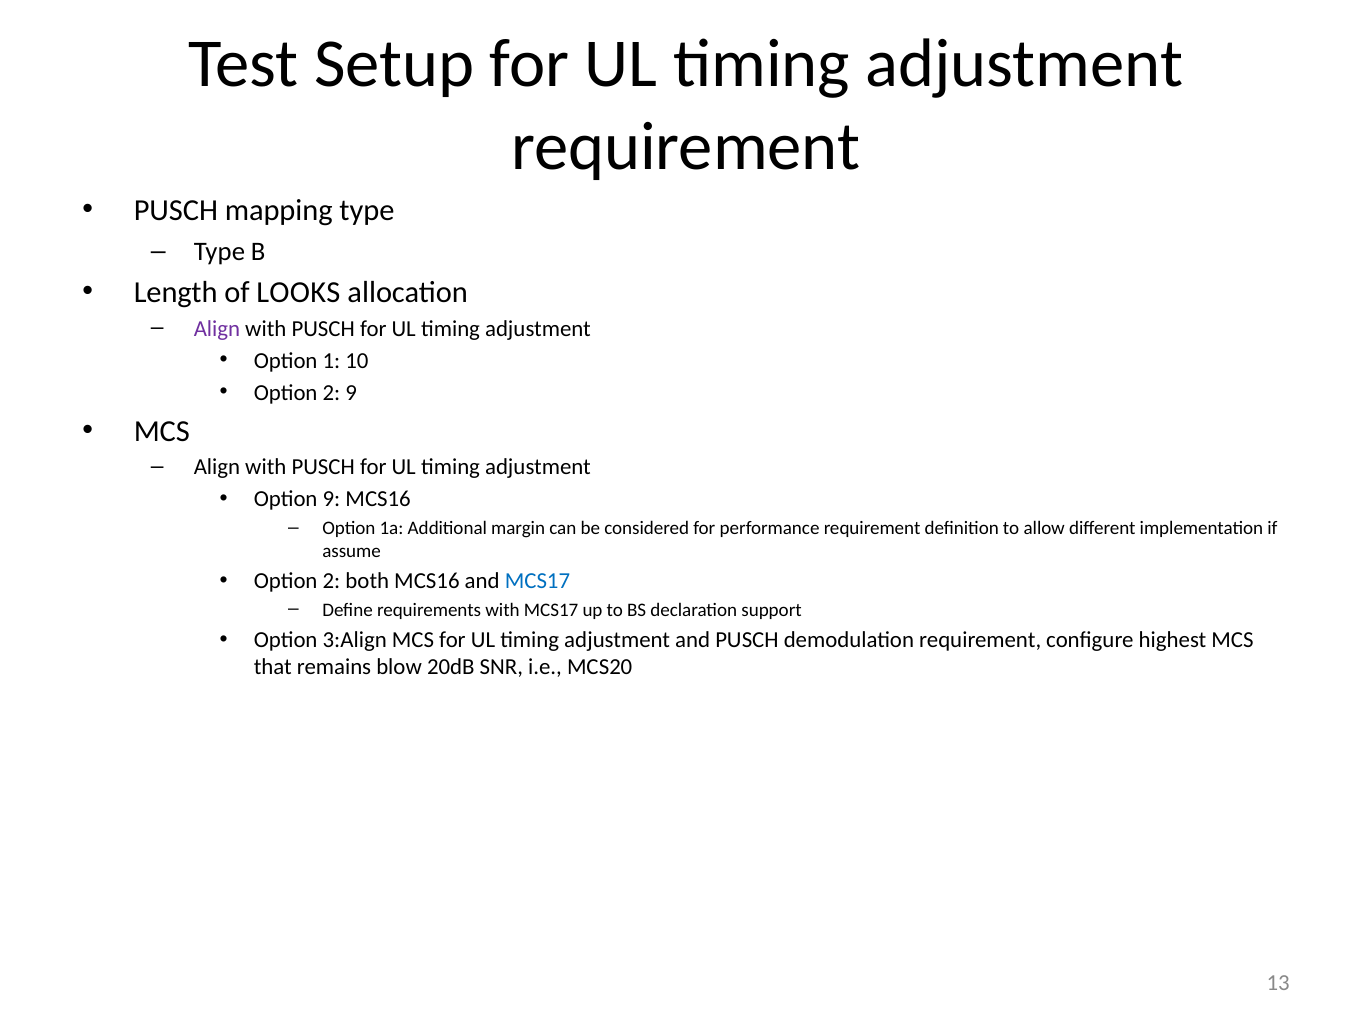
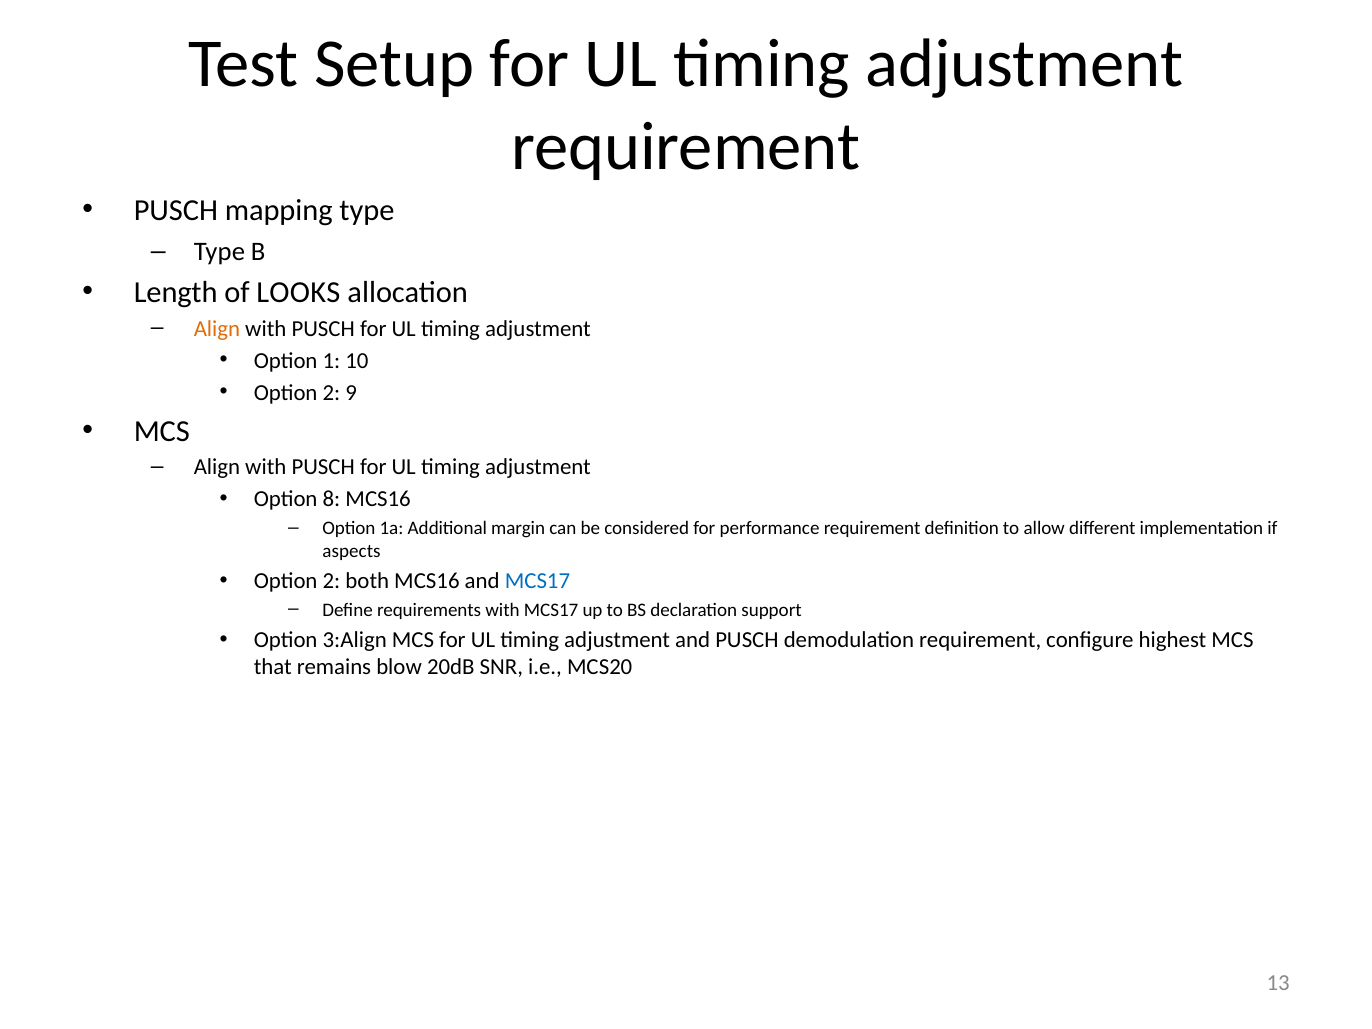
Align at (217, 329) colour: purple -> orange
Option 9: 9 -> 8
assume: assume -> aspects
